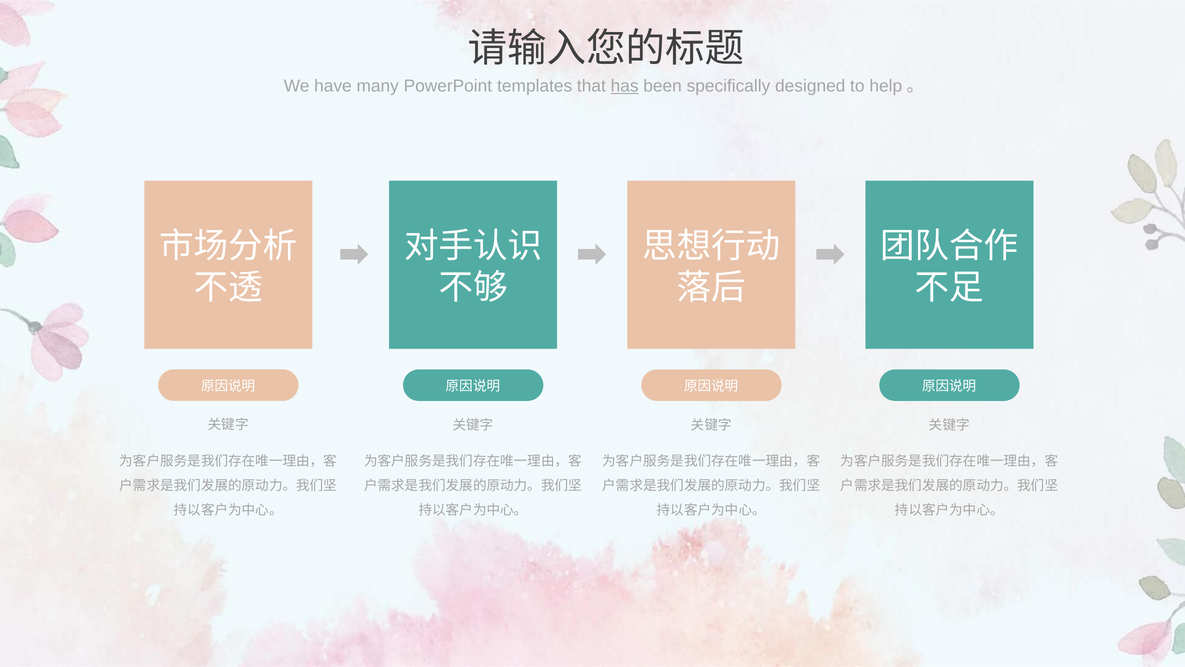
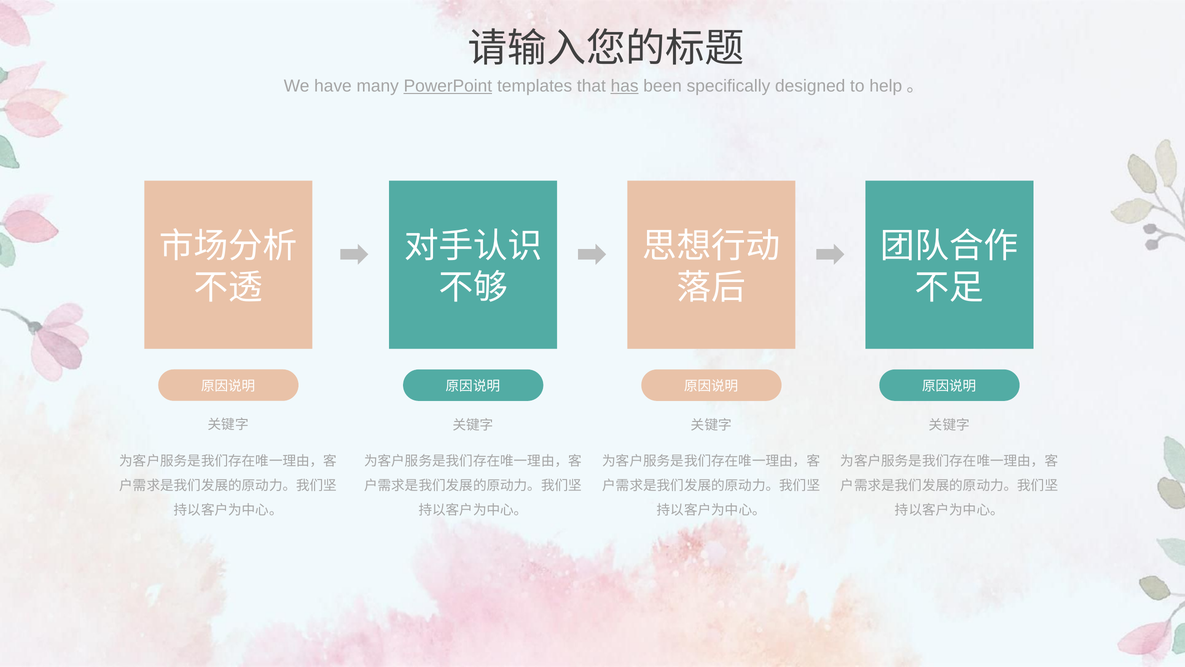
PowerPoint underline: none -> present
